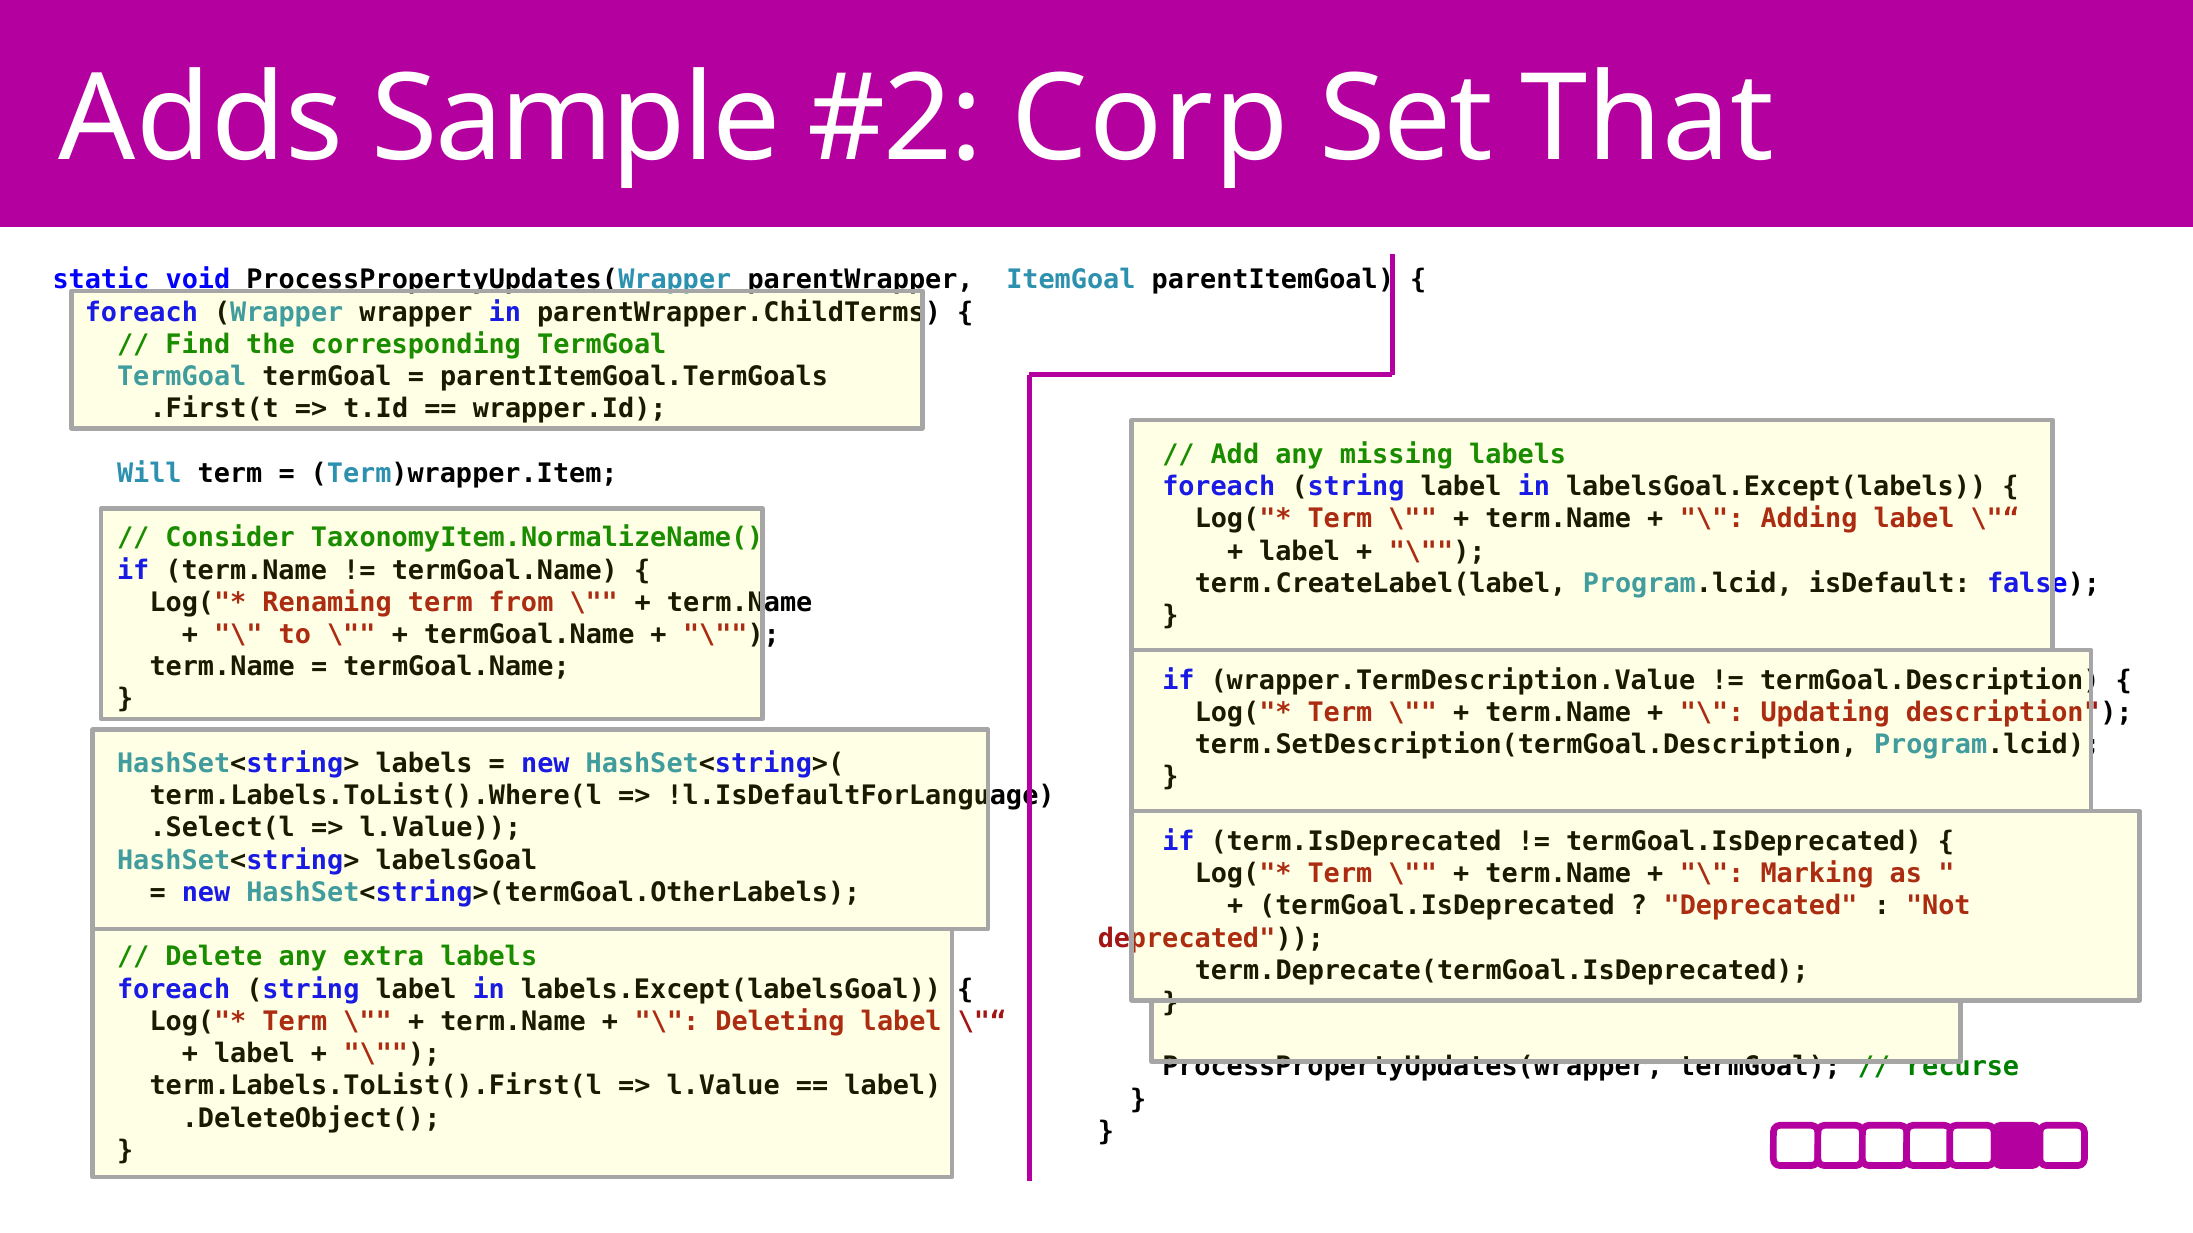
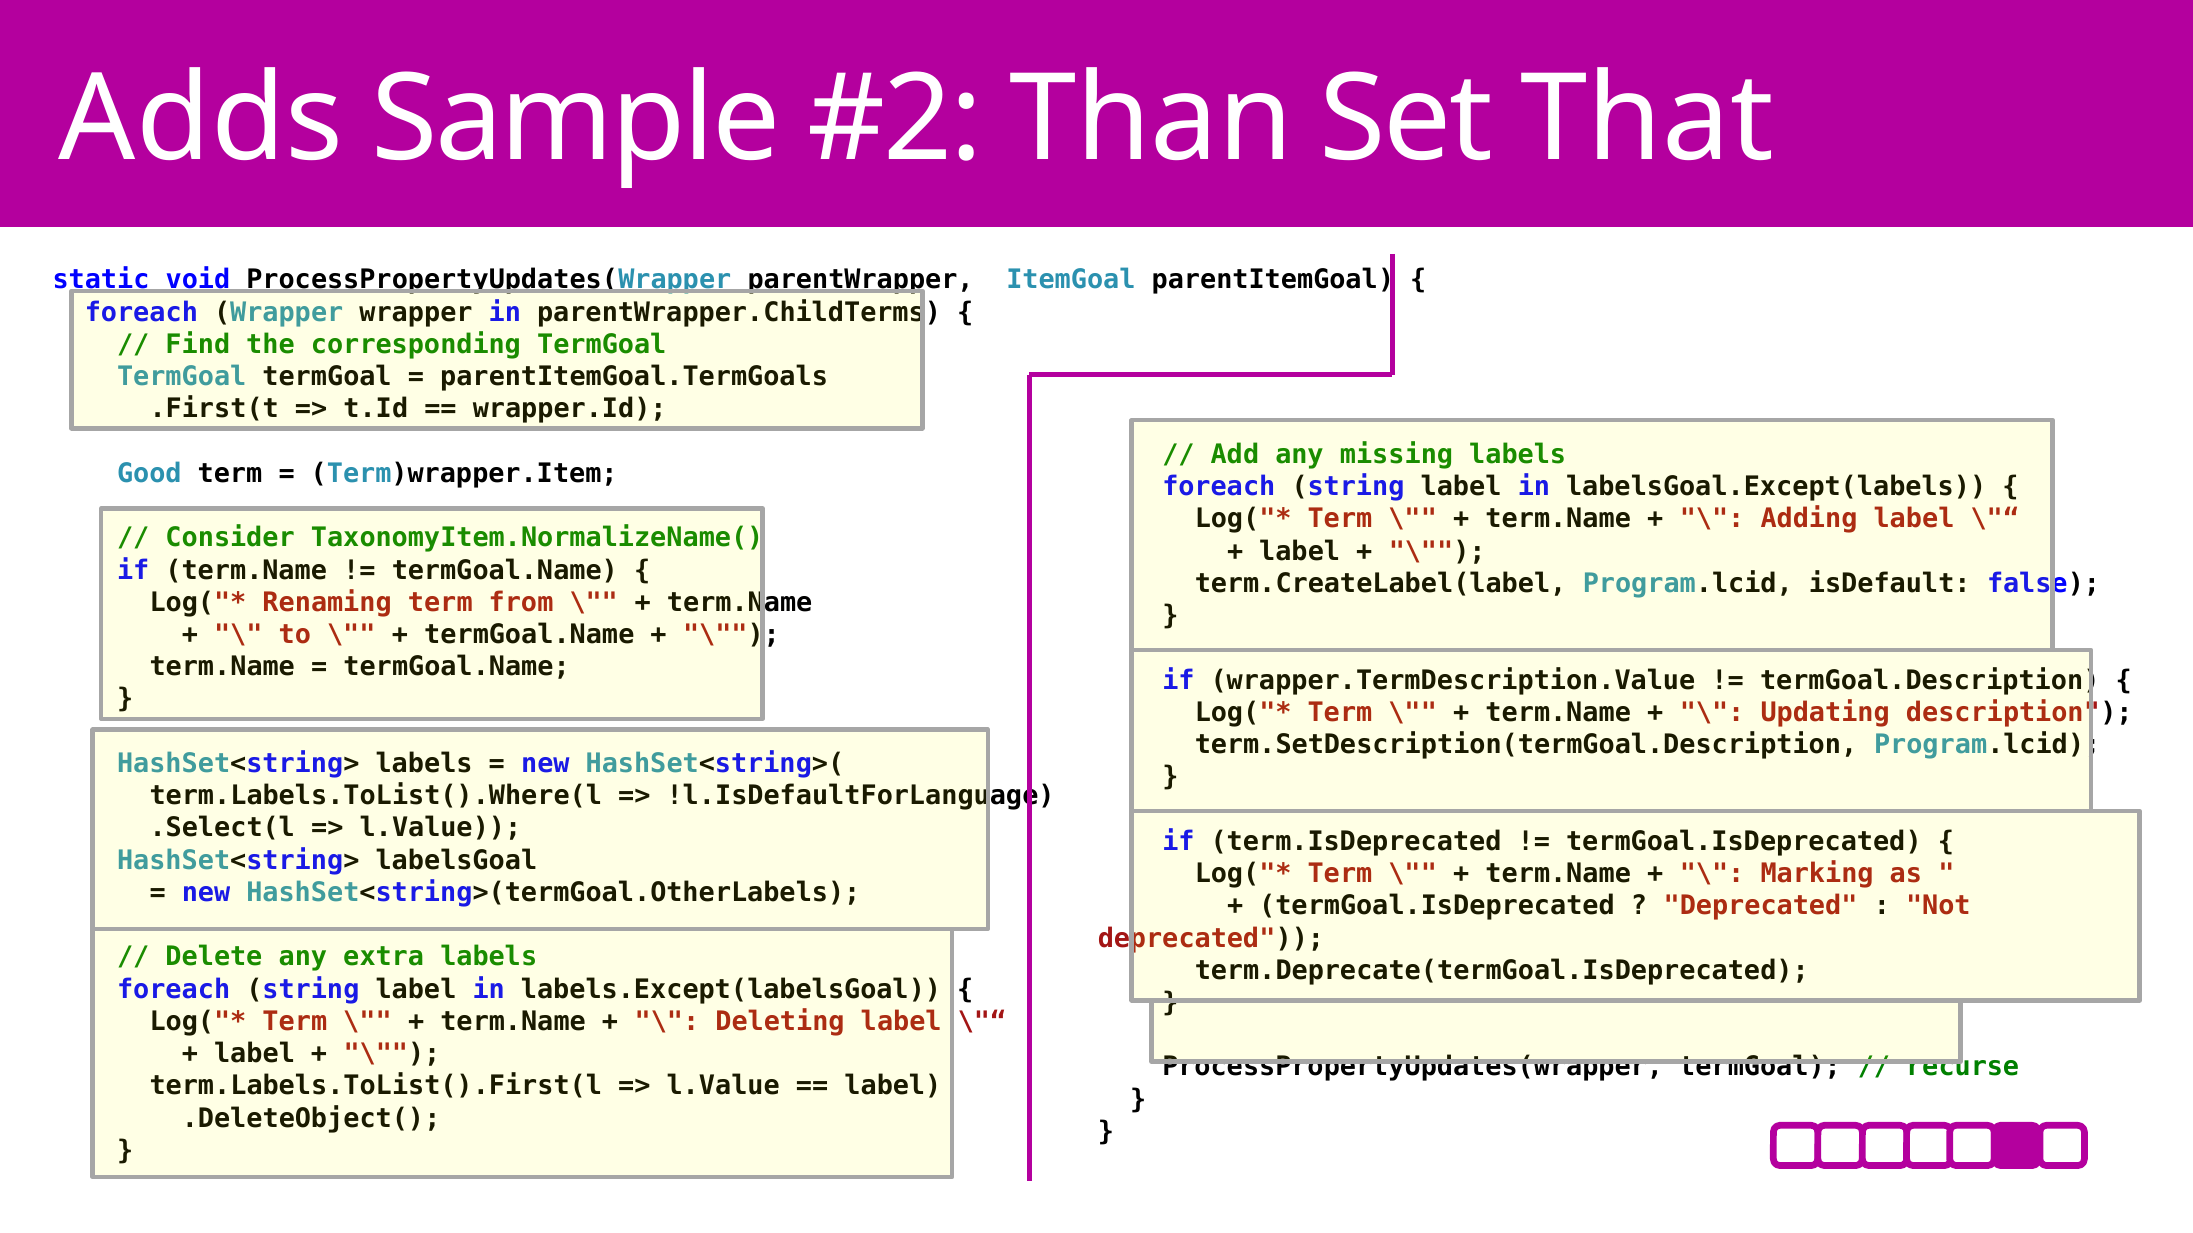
Corp: Corp -> Than
Will: Will -> Good
